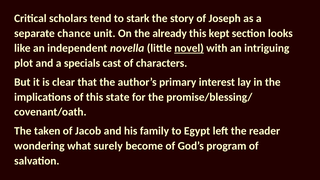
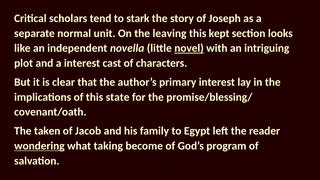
chance: chance -> normal
already: already -> leaving
a specials: specials -> interest
wondering underline: none -> present
surely: surely -> taking
